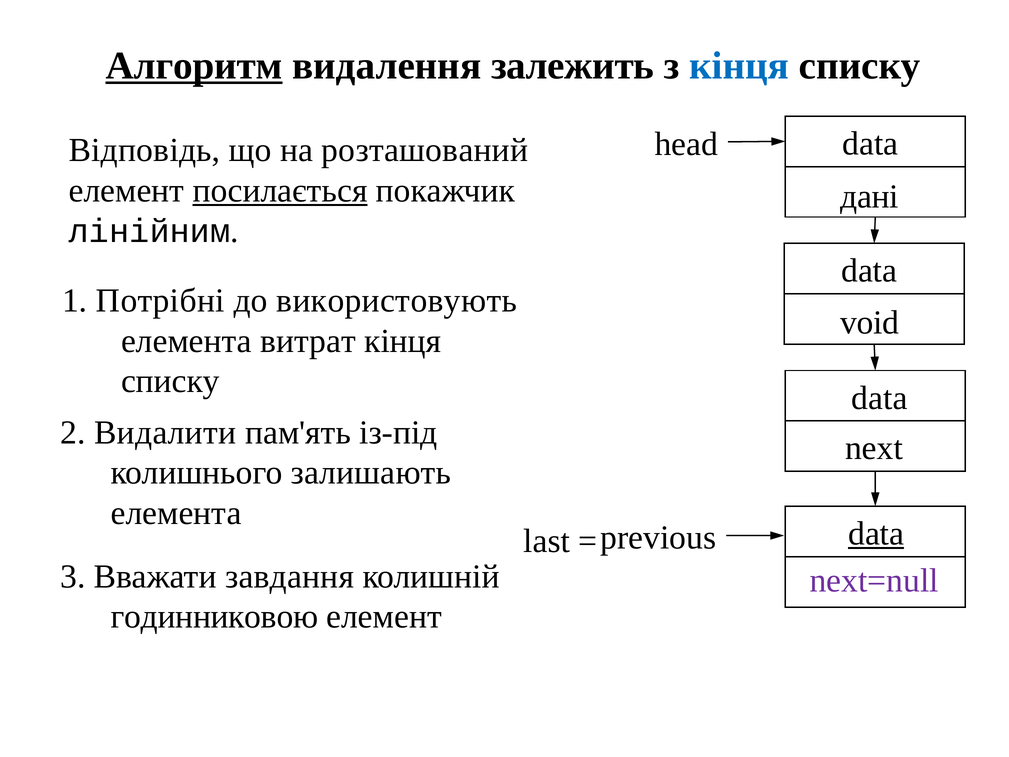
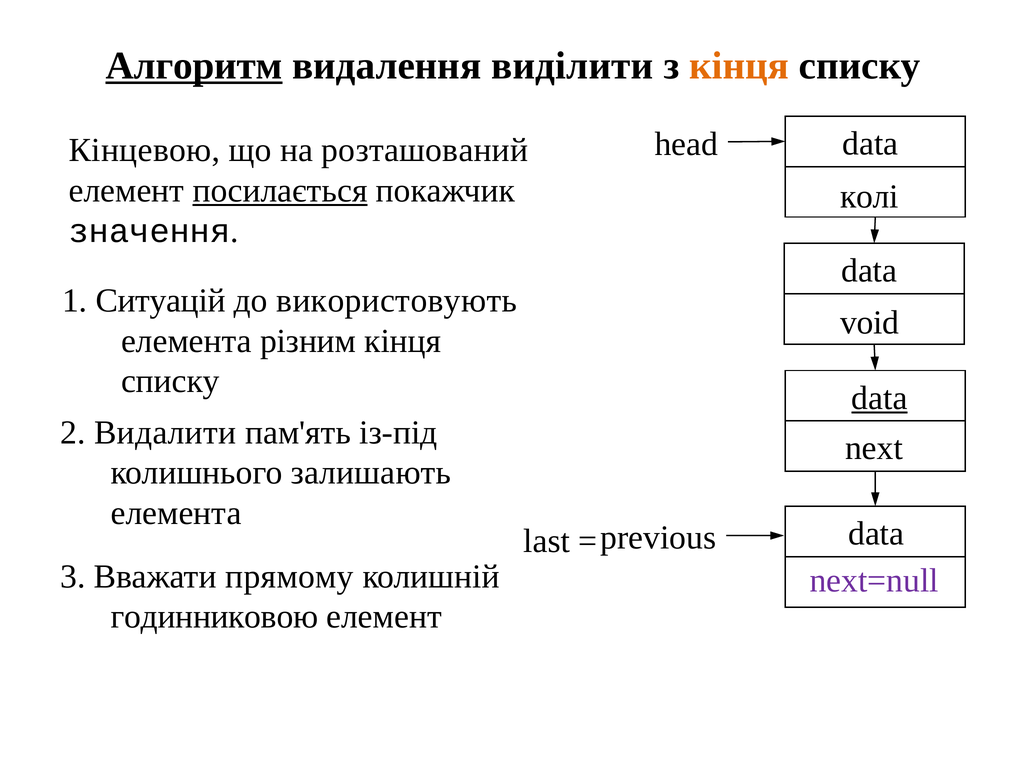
залежить: залежить -> виділити
кінця at (739, 66) colour: blue -> orange
Відповідь: Відповідь -> Кінцевою
дані: дані -> колі
лінійним: лінійним -> значення
Потрібні: Потрібні -> Ситуацій
витрат: витрат -> різним
data at (879, 398) underline: none -> present
data at (876, 534) underline: present -> none
завдання: завдання -> прямому
